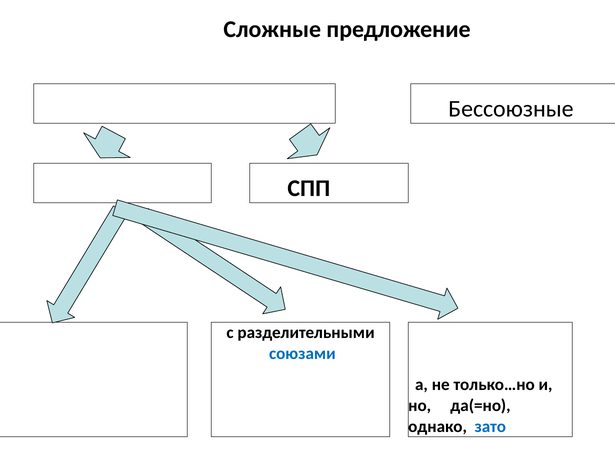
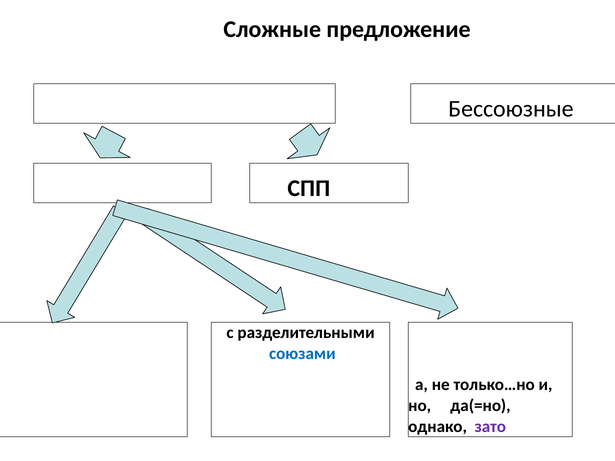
зато colour: blue -> purple
